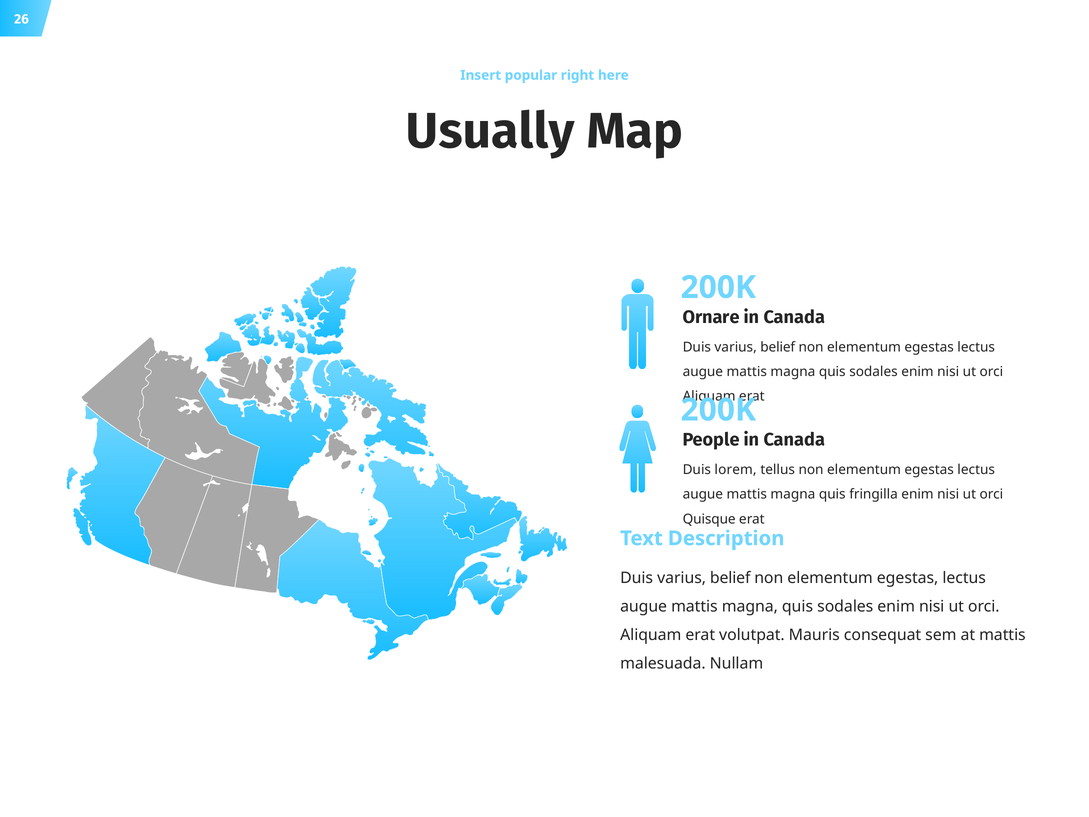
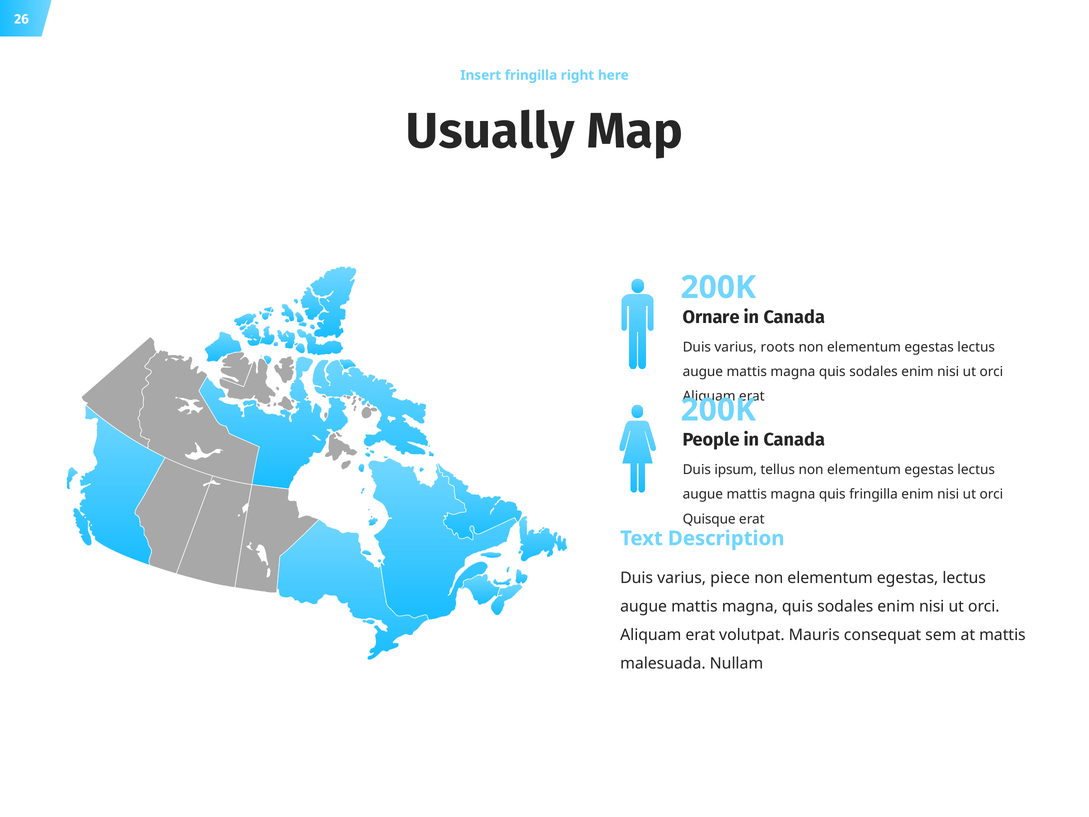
Insert popular: popular -> fringilla
belief at (778, 347): belief -> roots
lorem: lorem -> ipsum
belief at (730, 578): belief -> piece
